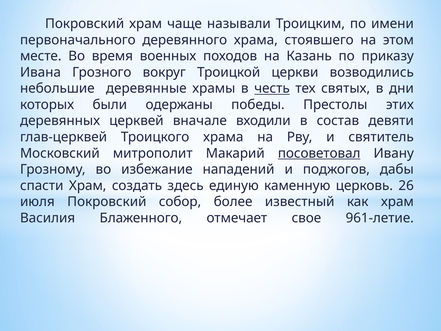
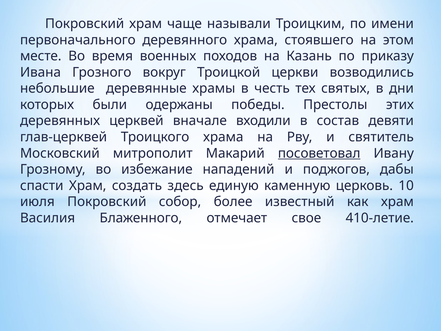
честь underline: present -> none
26: 26 -> 10
961-летие: 961-летие -> 410-летие
